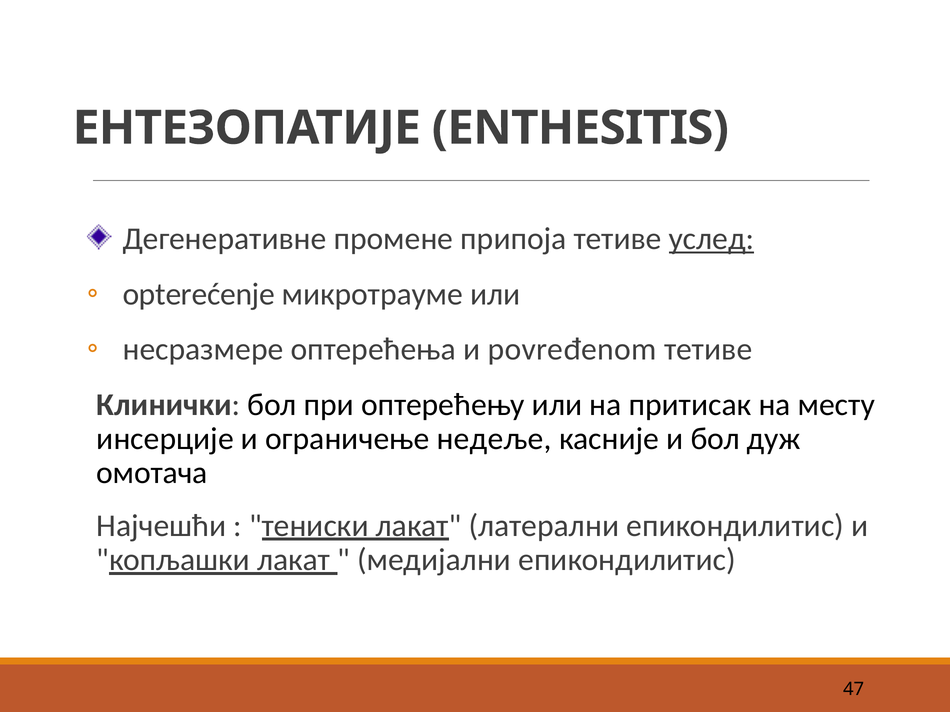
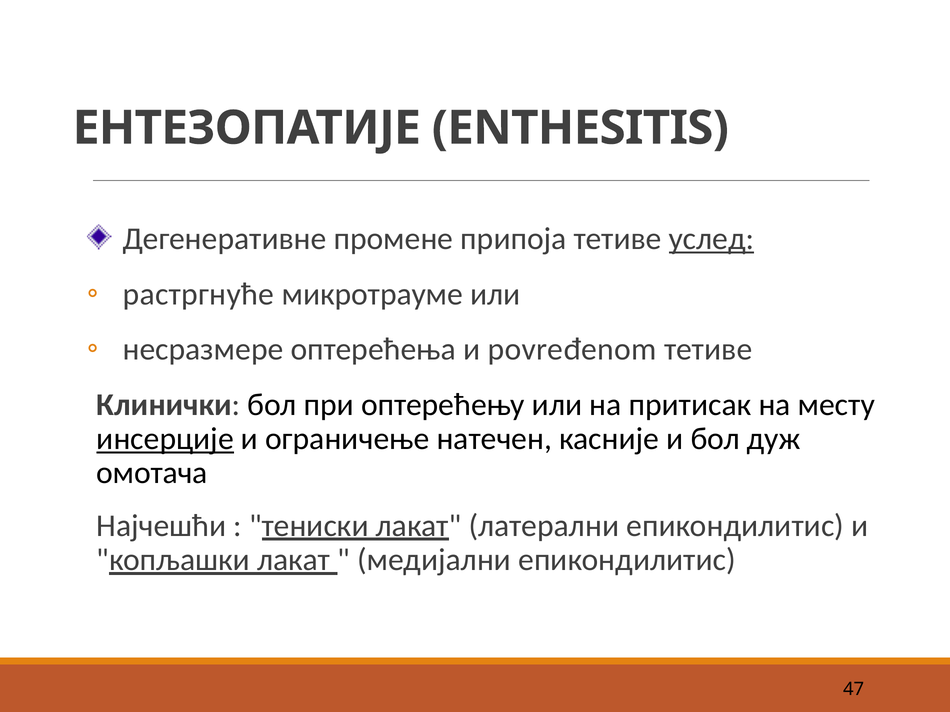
opterećenje: opterećenje -> растргнуће
инсерције underline: none -> present
недеље: недеље -> натечен
